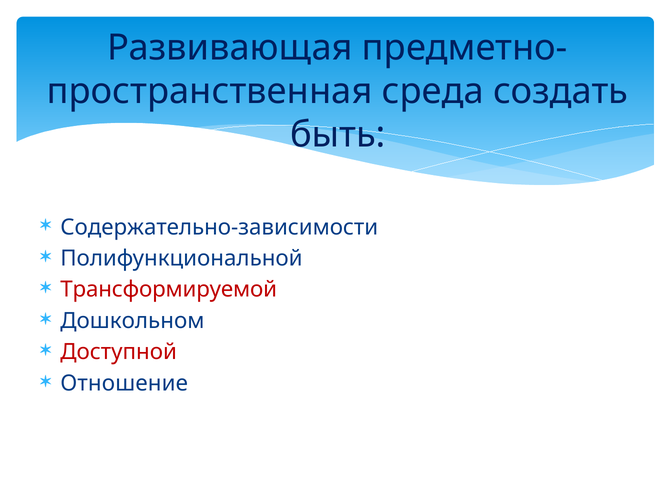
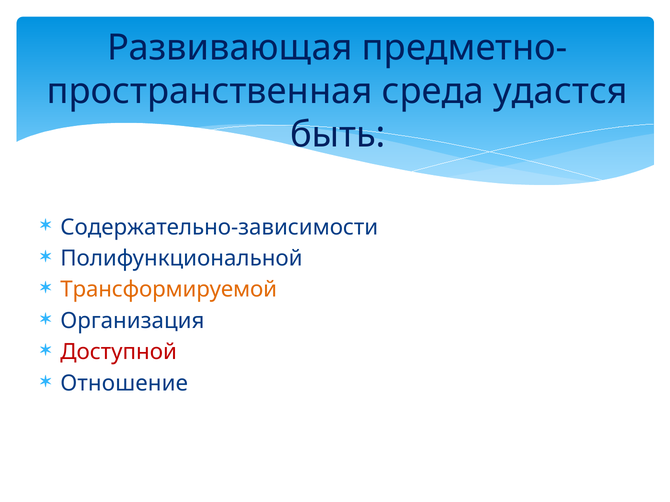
создать: создать -> удастся
Трансформируемой colour: red -> orange
Дошкольном: Дошкольном -> Организация
